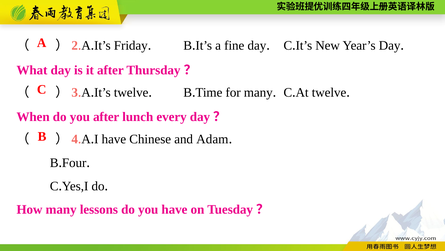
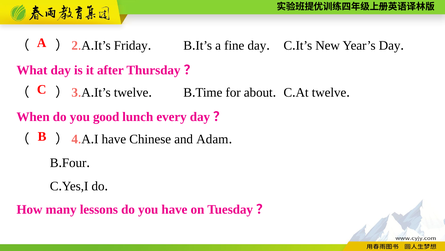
for many: many -> about
you after: after -> good
